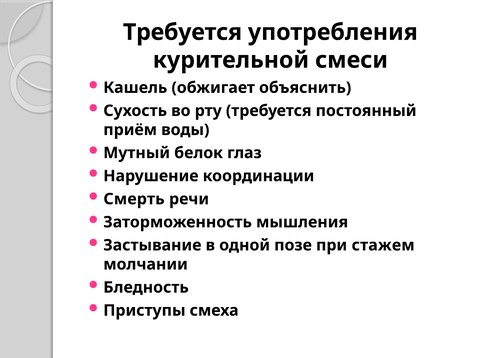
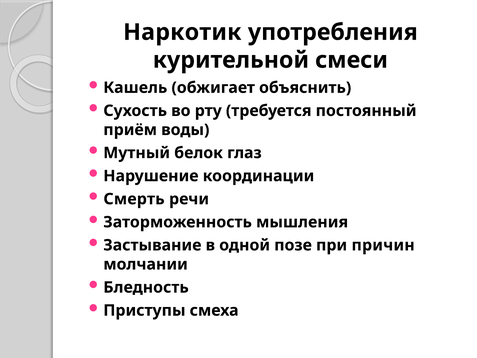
Требуется at (183, 32): Требуется -> Наркотик
стажем: стажем -> причин
